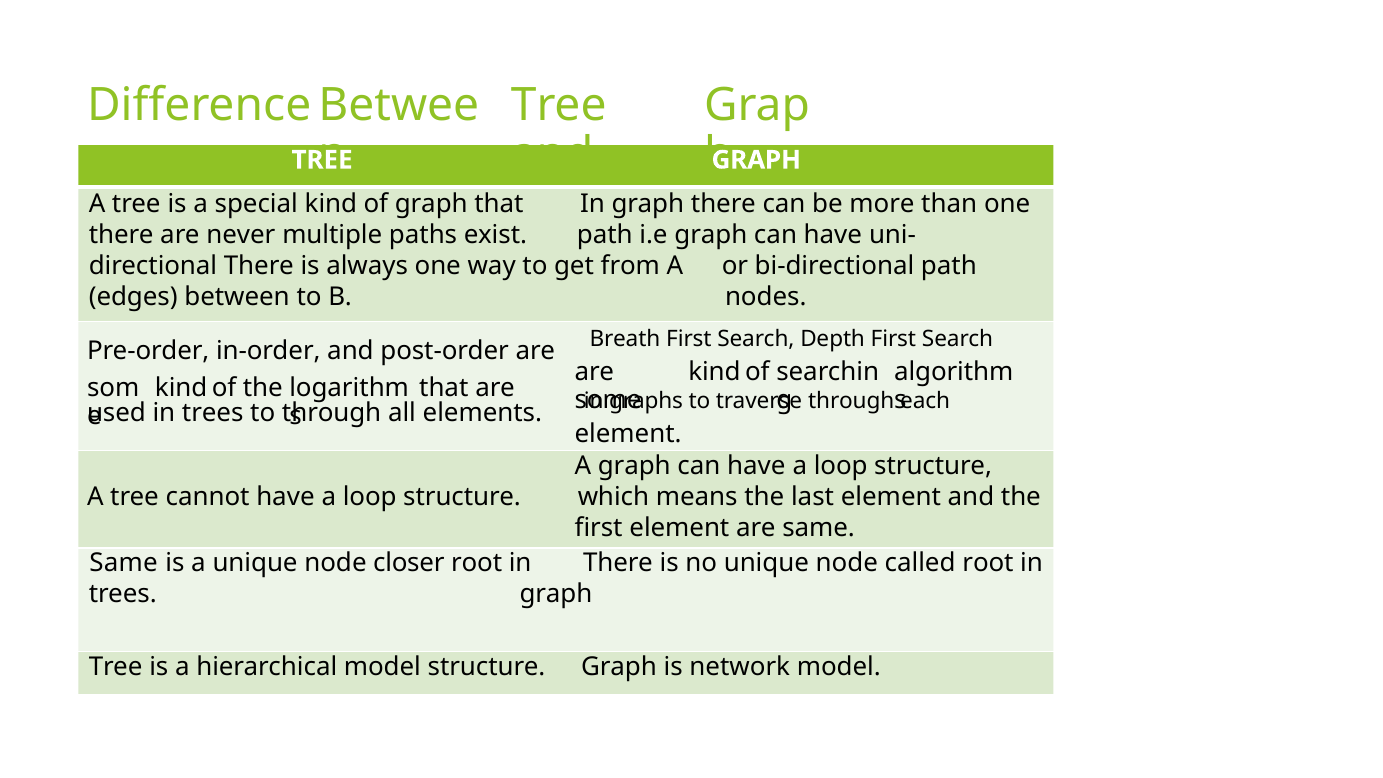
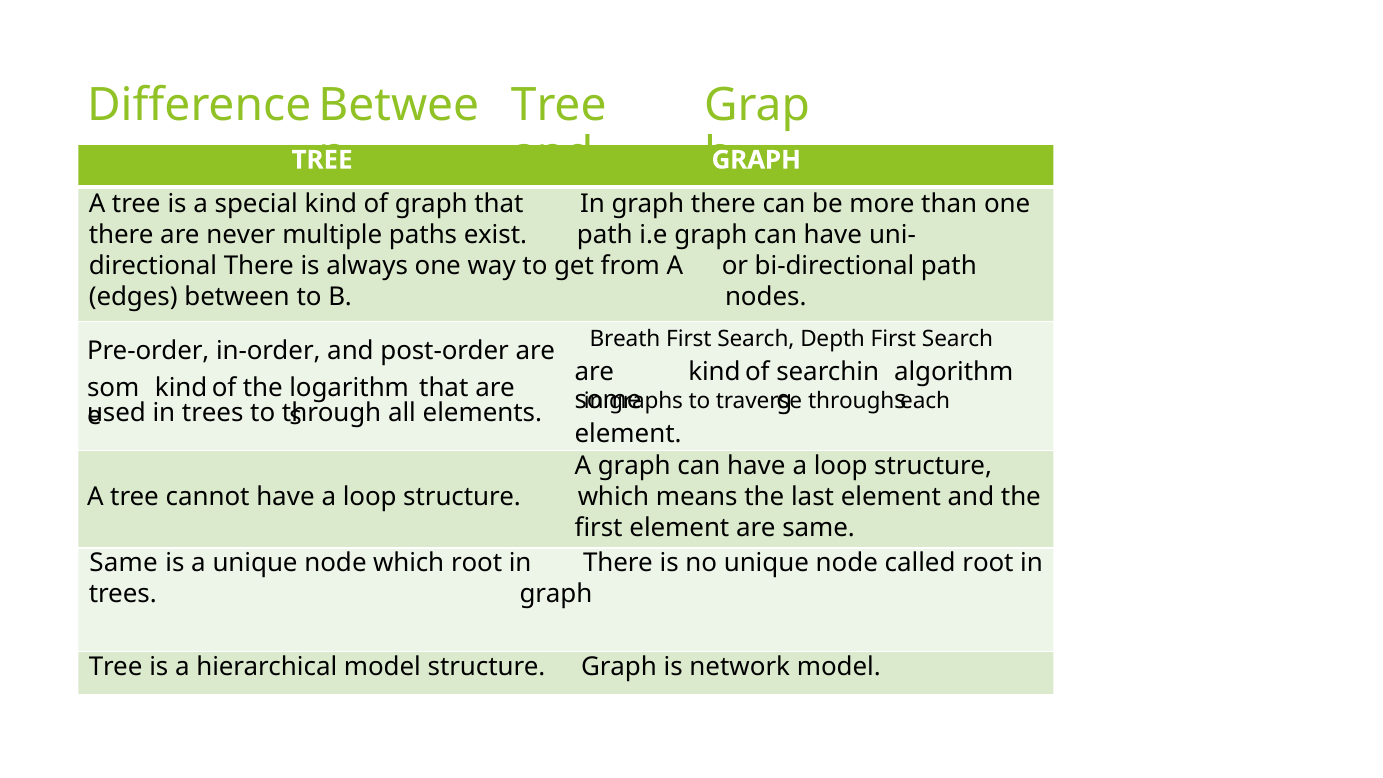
node closer: closer -> which
